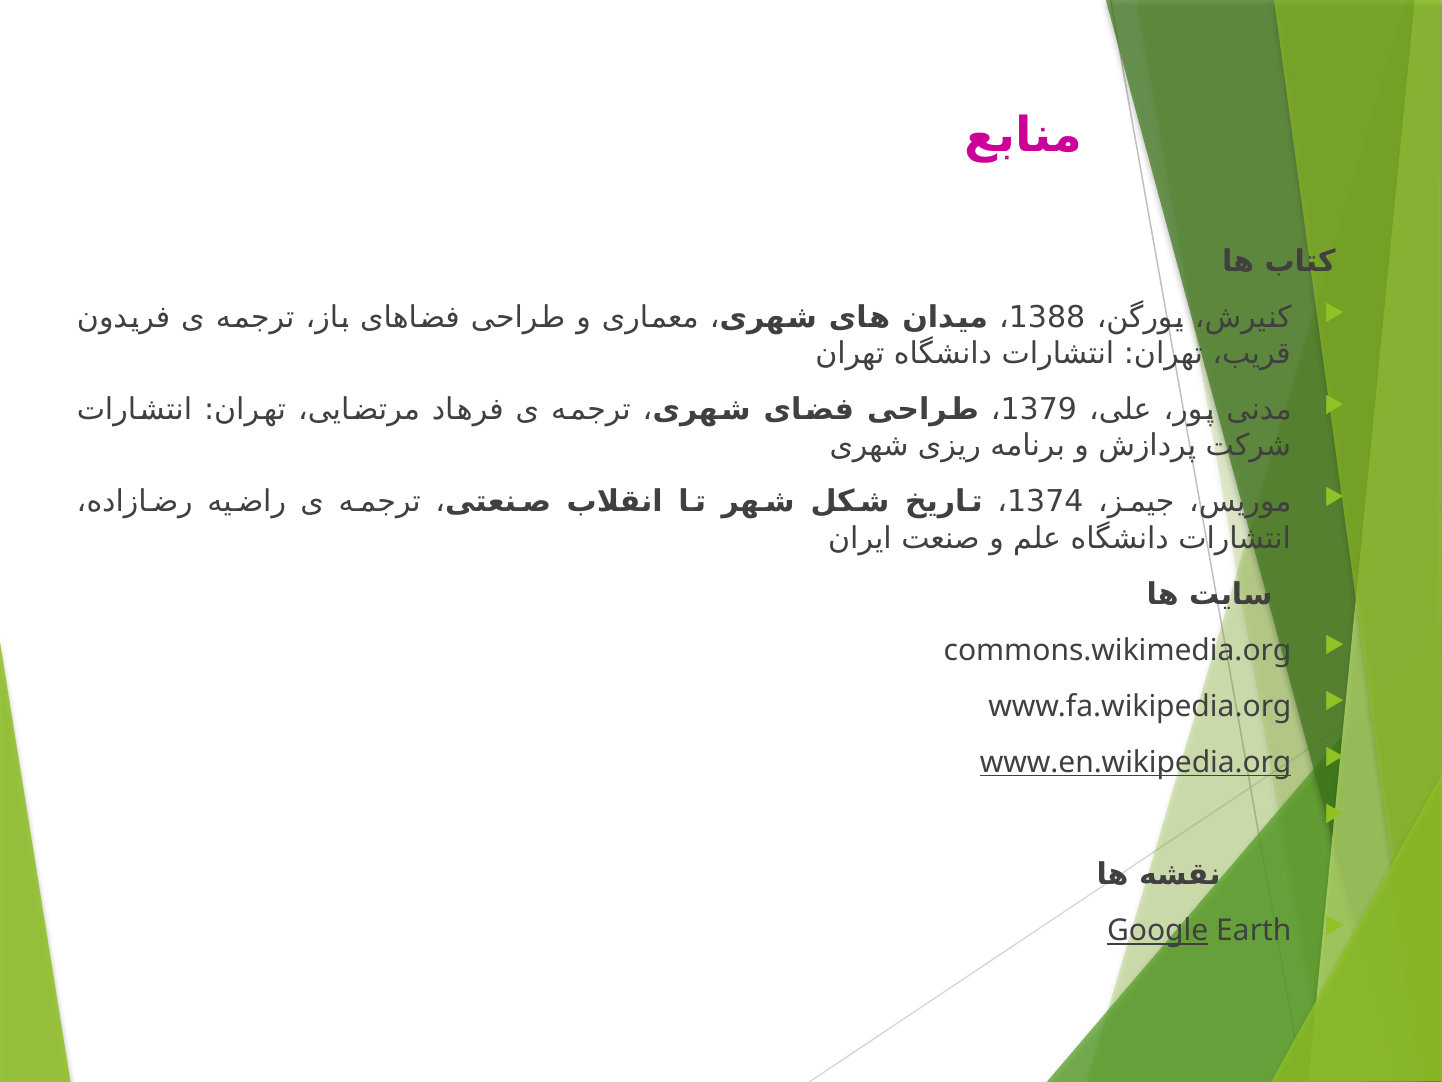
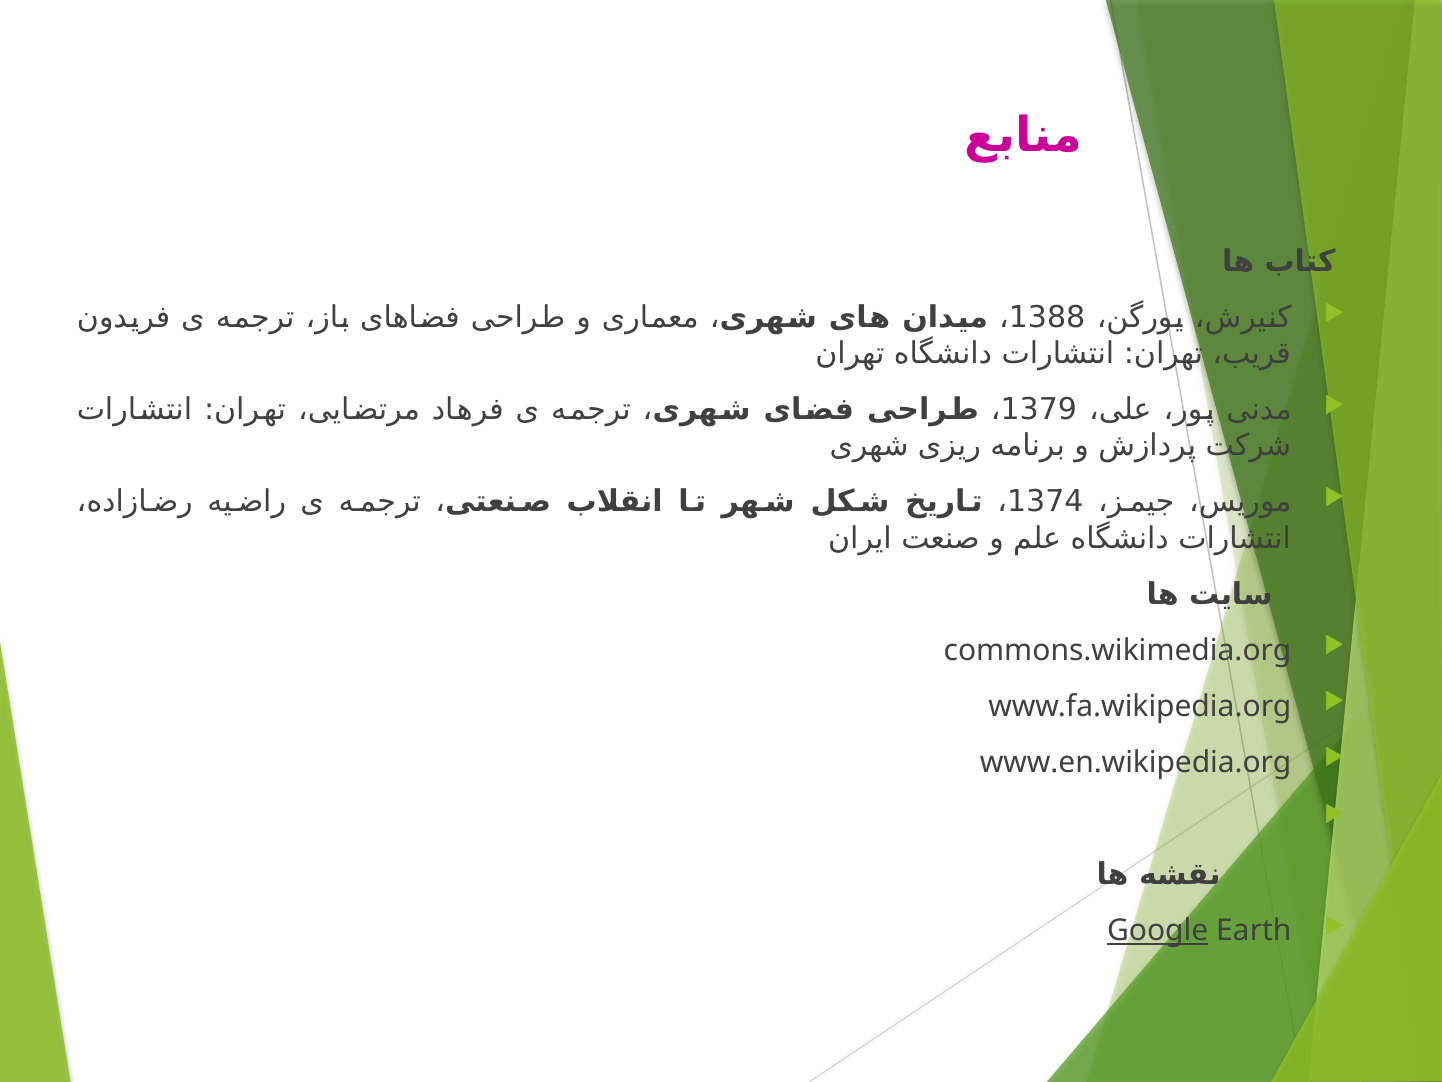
www.en.wikipedia.org underline: present -> none
